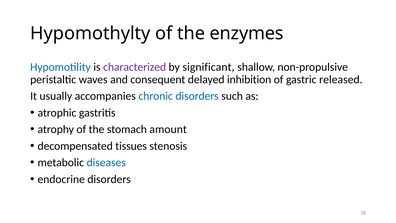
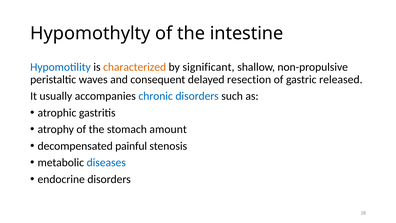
enzymes: enzymes -> intestine
characterized colour: purple -> orange
inhibition: inhibition -> resection
tissues: tissues -> painful
